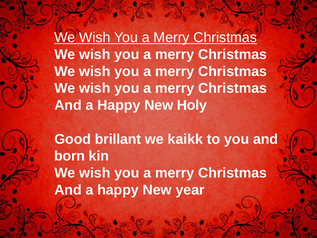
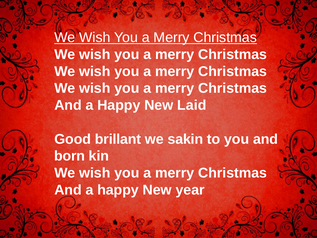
Holy: Holy -> Laid
kaikk: kaikk -> sakin
